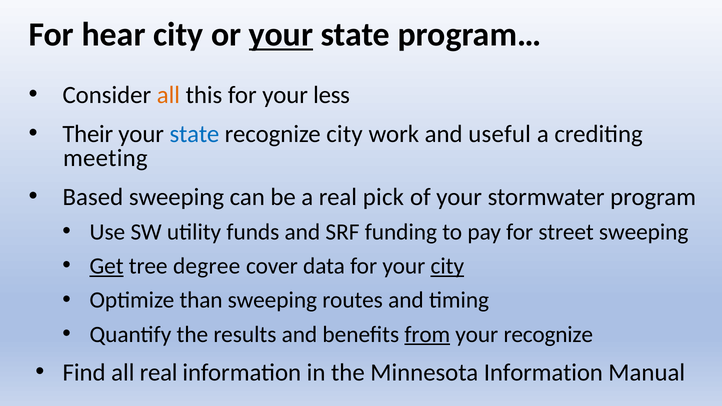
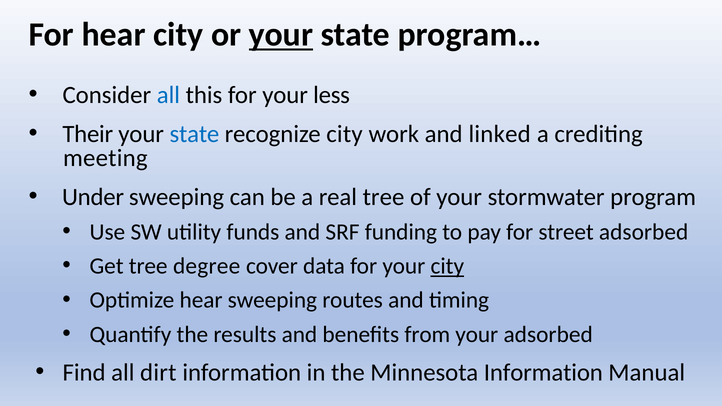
all at (168, 95) colour: orange -> blue
useful: useful -> linked
Based: Based -> Under
real pick: pick -> tree
street sweeping: sweeping -> adsorbed
Get underline: present -> none
Optimize than: than -> hear
from underline: present -> none
your recognize: recognize -> adsorbed
all real: real -> dirt
